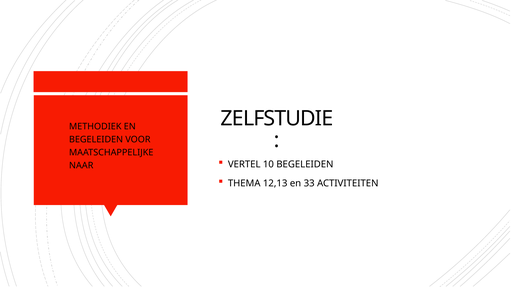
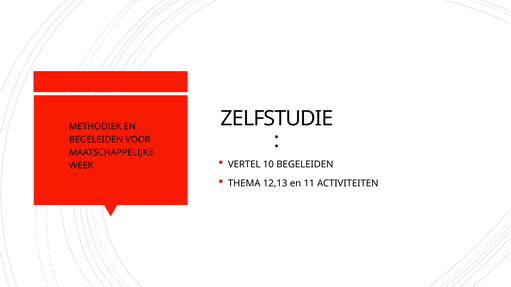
NAAR: NAAR -> WEEK
33: 33 -> 11
